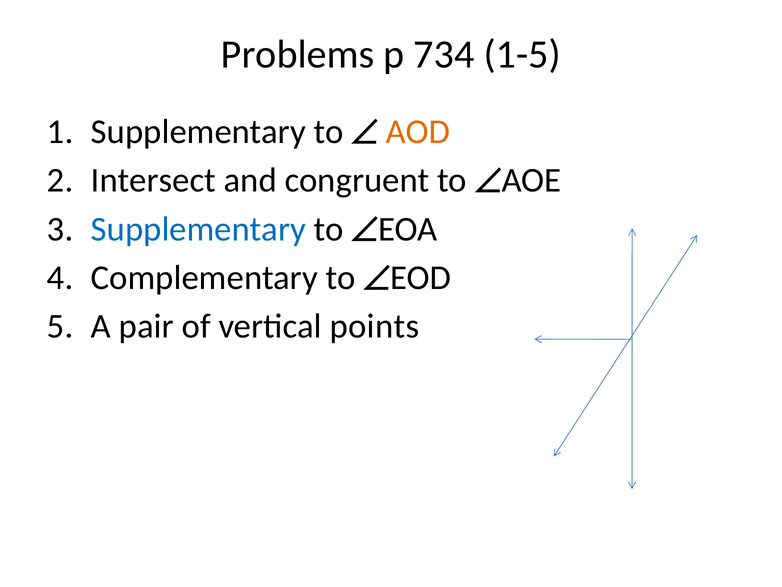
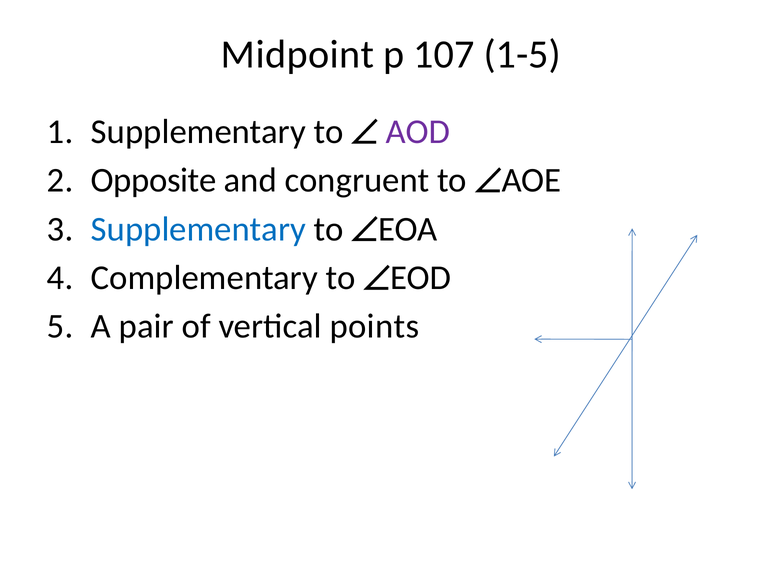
Problems: Problems -> Midpoint
734: 734 -> 107
AOD colour: orange -> purple
Intersect: Intersect -> Opposite
